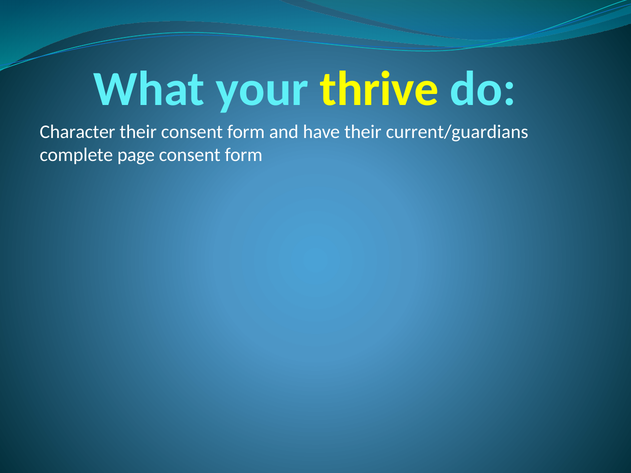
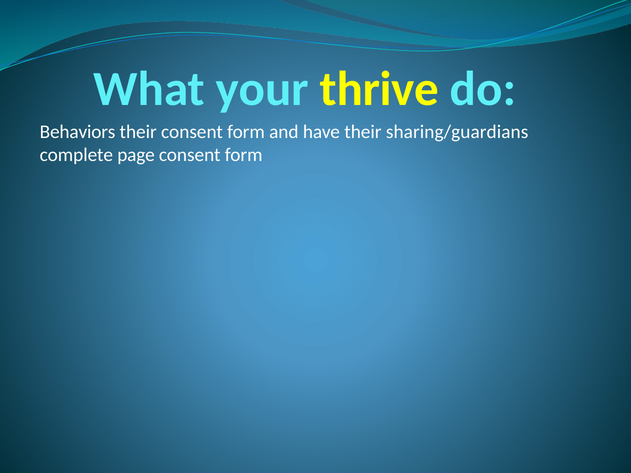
Character: Character -> Behaviors
current/guardians: current/guardians -> sharing/guardians
